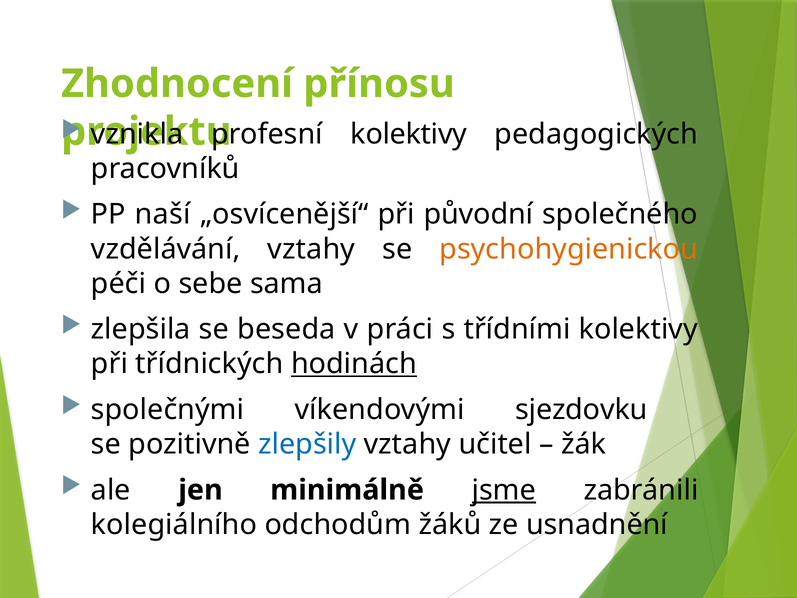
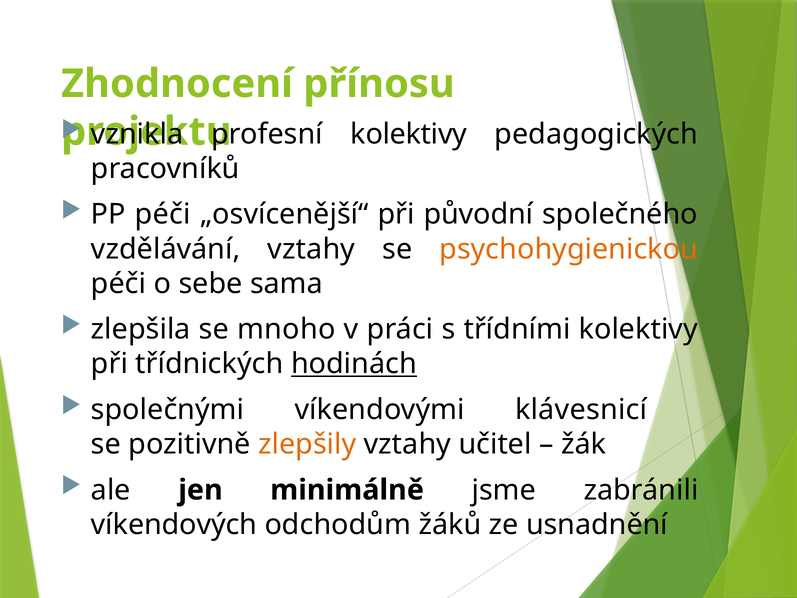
PP naší: naší -> péči
beseda: beseda -> mnoho
sjezdovku: sjezdovku -> klávesnicí
zlepšily colour: blue -> orange
jsme underline: present -> none
kolegiálního: kolegiálního -> víkendových
